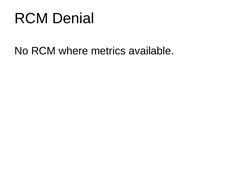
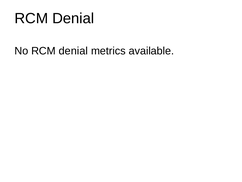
No RCM where: where -> denial
